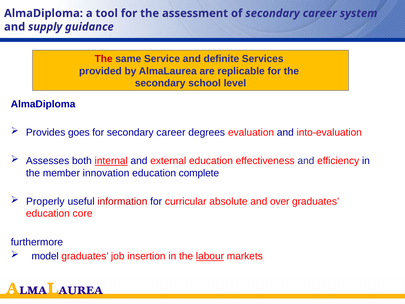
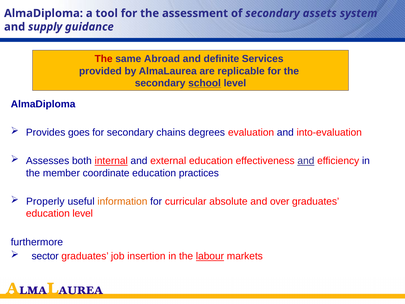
of secondary career: career -> assets
Service: Service -> Abroad
school underline: none -> present
for secondary career: career -> chains
and at (306, 161) underline: none -> present
innovation: innovation -> coordinate
complete: complete -> practices
information colour: red -> orange
education core: core -> level
model: model -> sector
